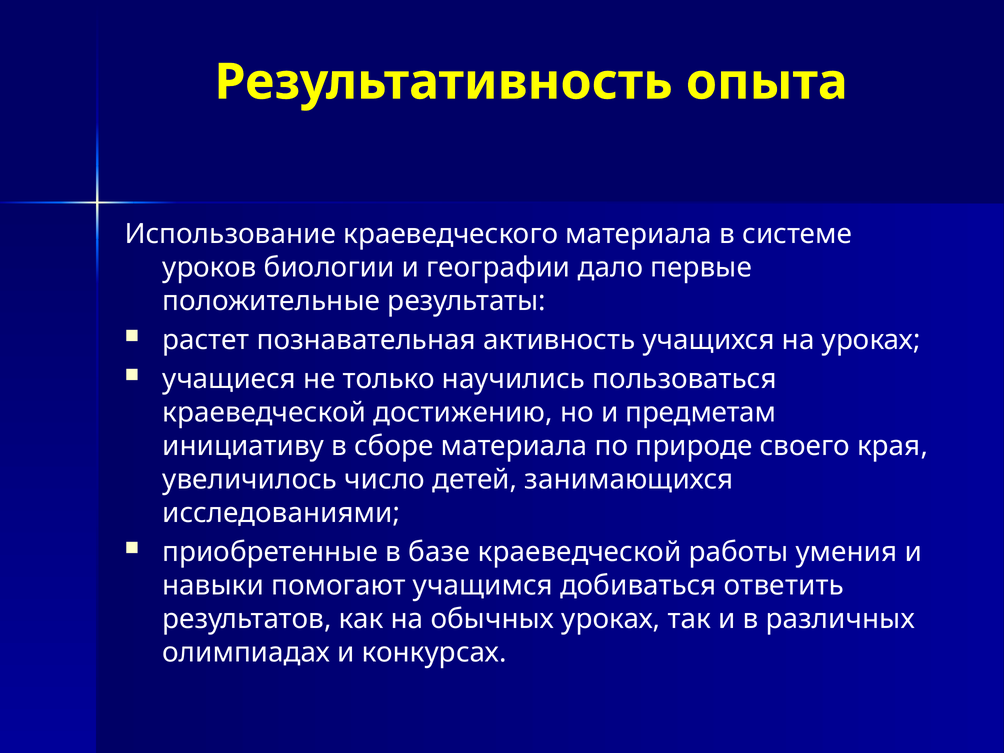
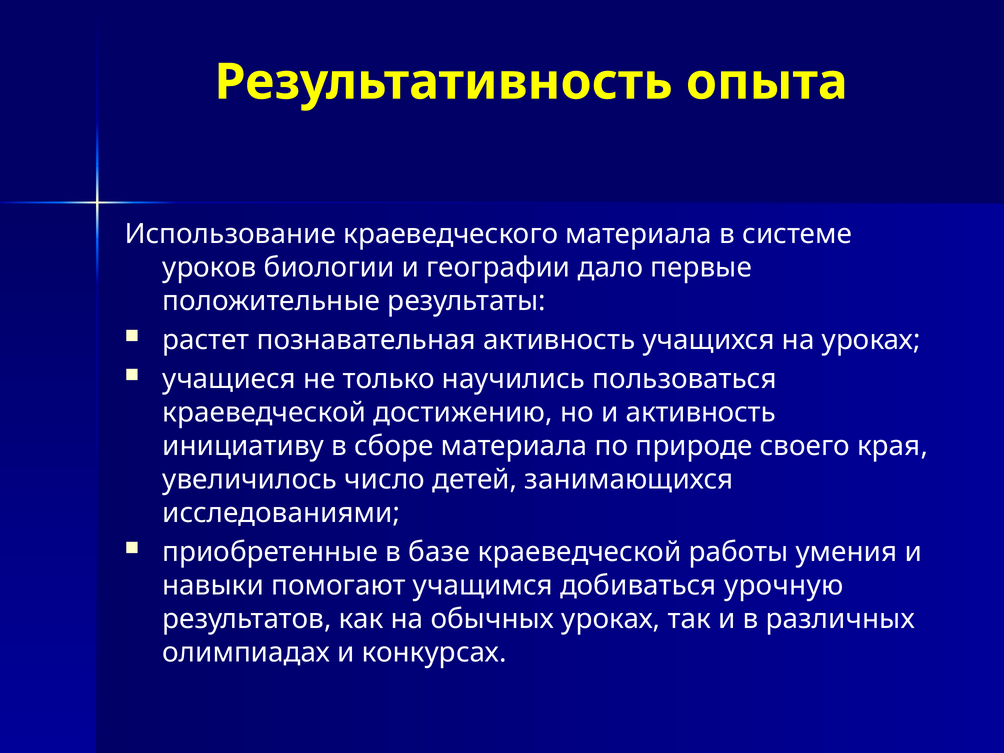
и предметам: предметам -> активность
ответить: ответить -> урочную
